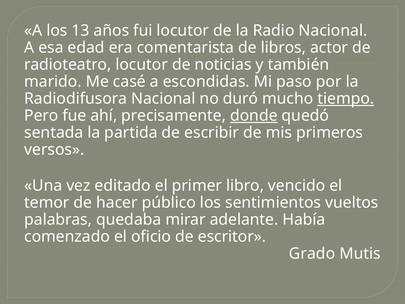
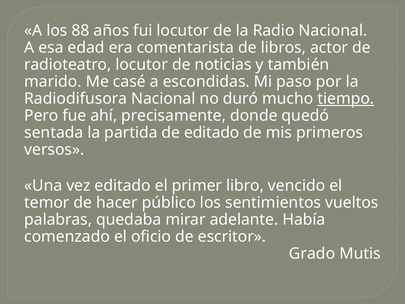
13: 13 -> 88
donde underline: present -> none
de escribir: escribir -> editado
